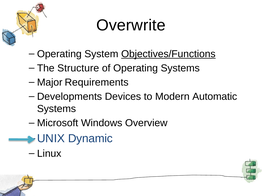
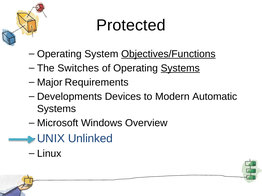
Overwrite: Overwrite -> Protected
Structure: Structure -> Switches
Systems at (180, 68) underline: none -> present
Dynamic: Dynamic -> Unlinked
